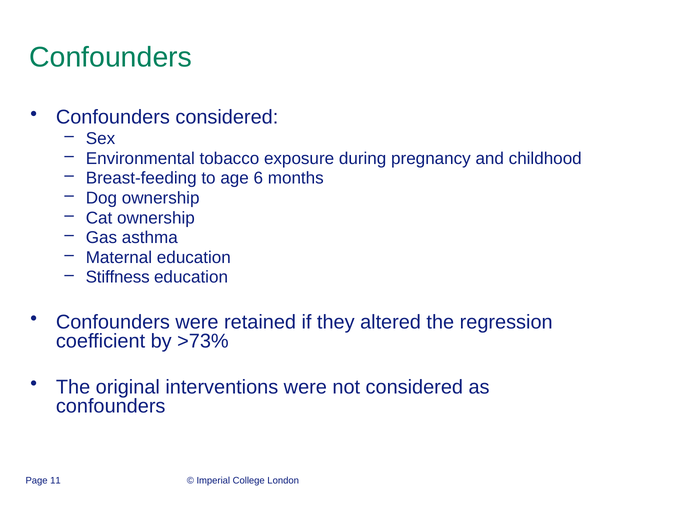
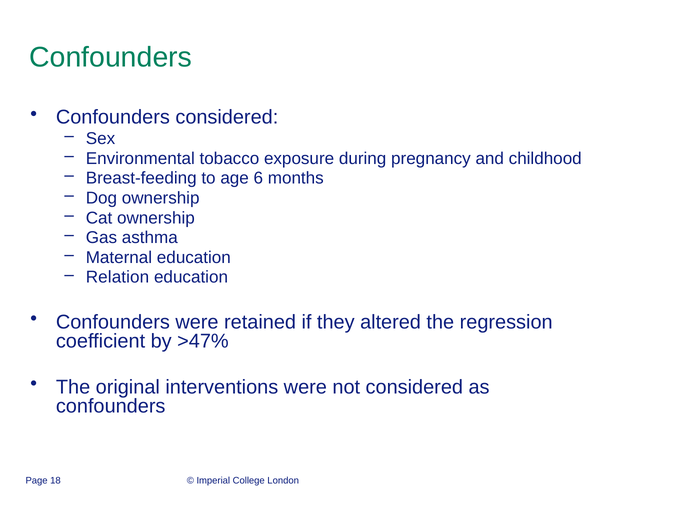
Stiffness: Stiffness -> Relation
>73%: >73% -> >47%
11: 11 -> 18
